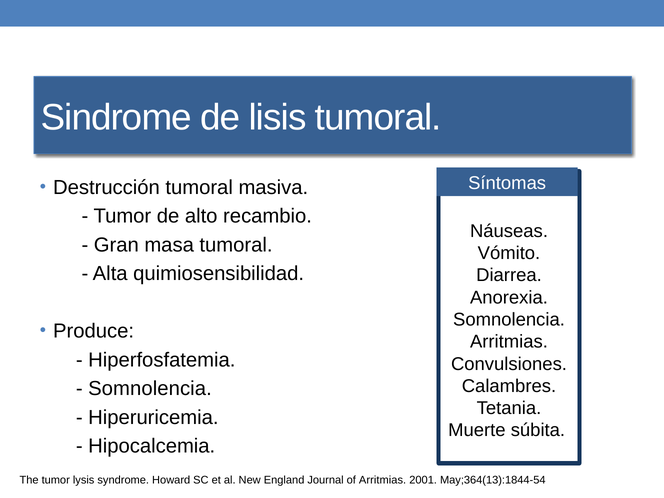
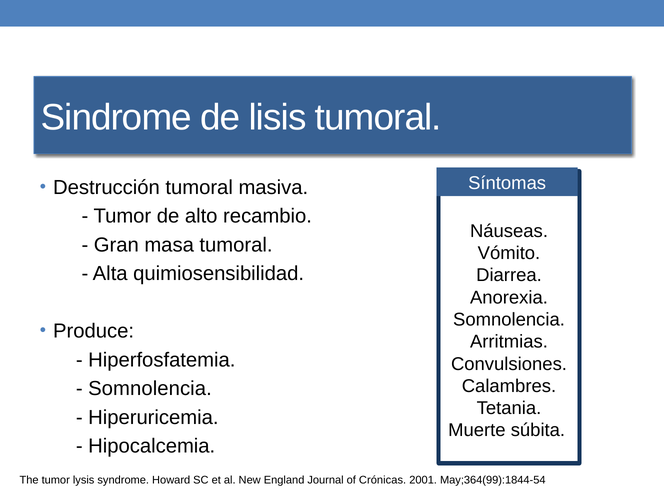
of Arritmias: Arritmias -> Crónicas
May;364(13):1844-54: May;364(13):1844-54 -> May;364(99):1844-54
